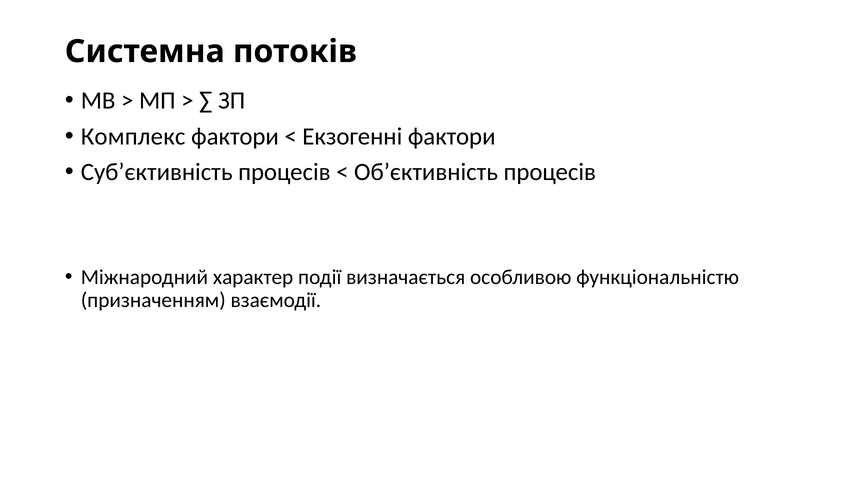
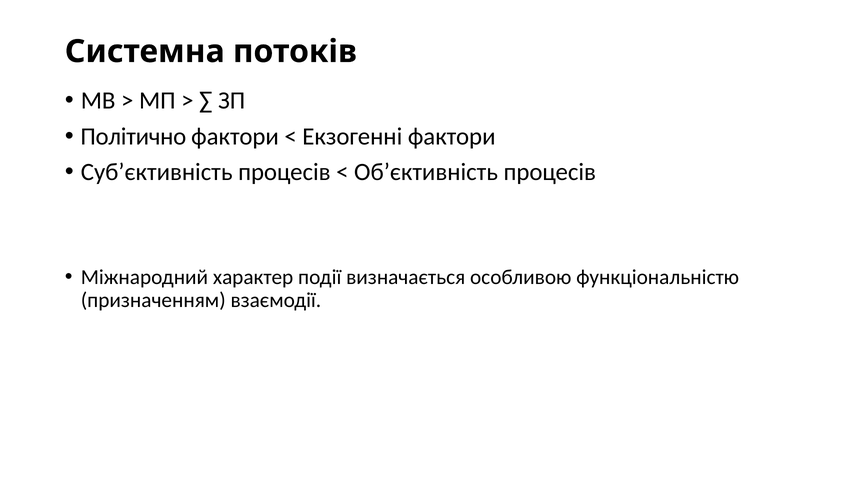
Комплекс: Комплекс -> Політично
